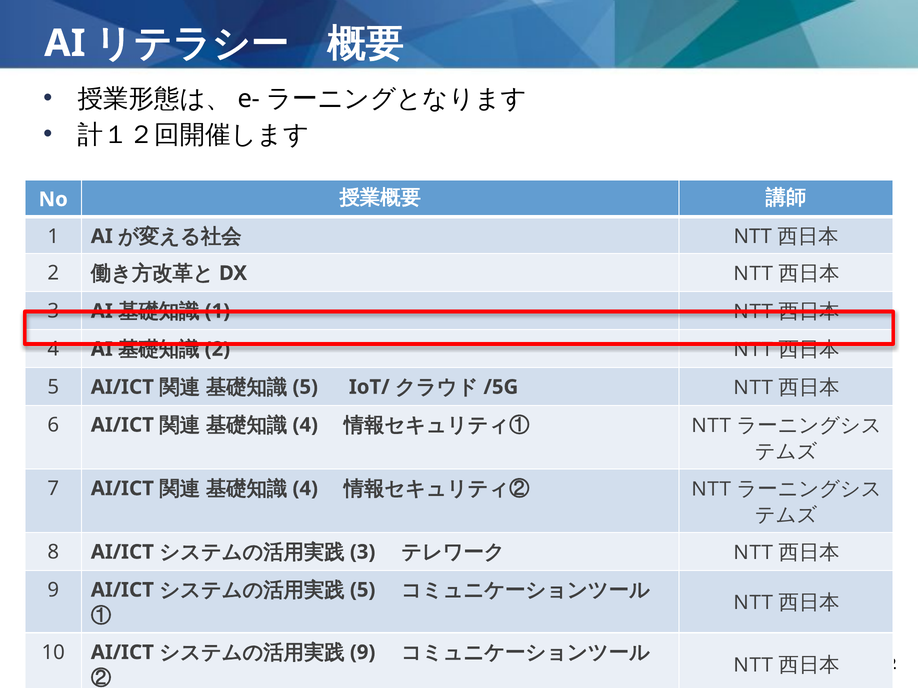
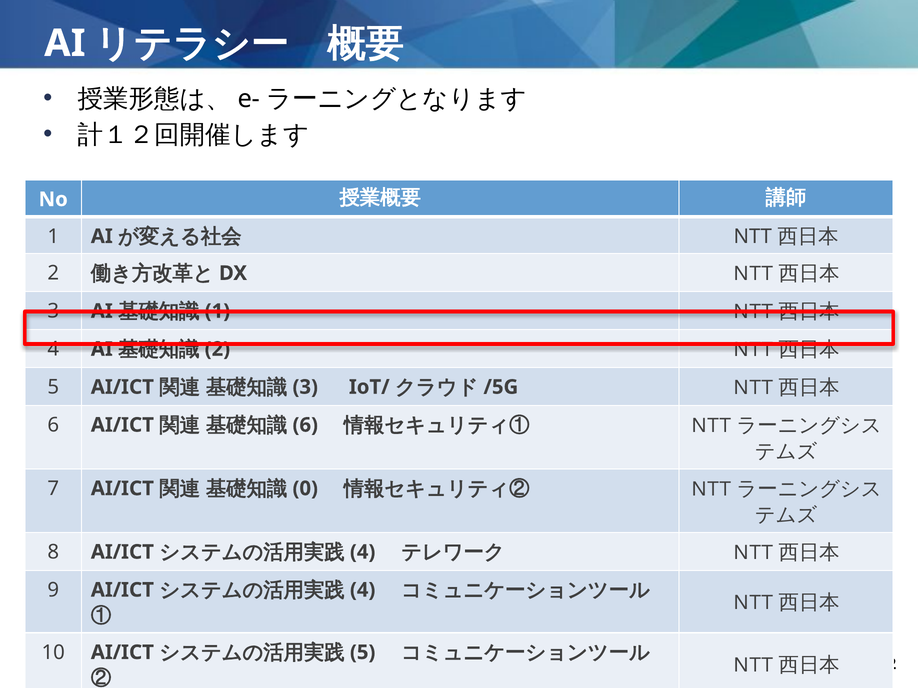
5 at (305, 387): 5 -> 3
4 at (305, 425): 4 -> 6
4 at (305, 489): 4 -> 0
3 at (363, 552): 3 -> 4
5 at (363, 590): 5 -> 4
9 at (363, 653): 9 -> 5
